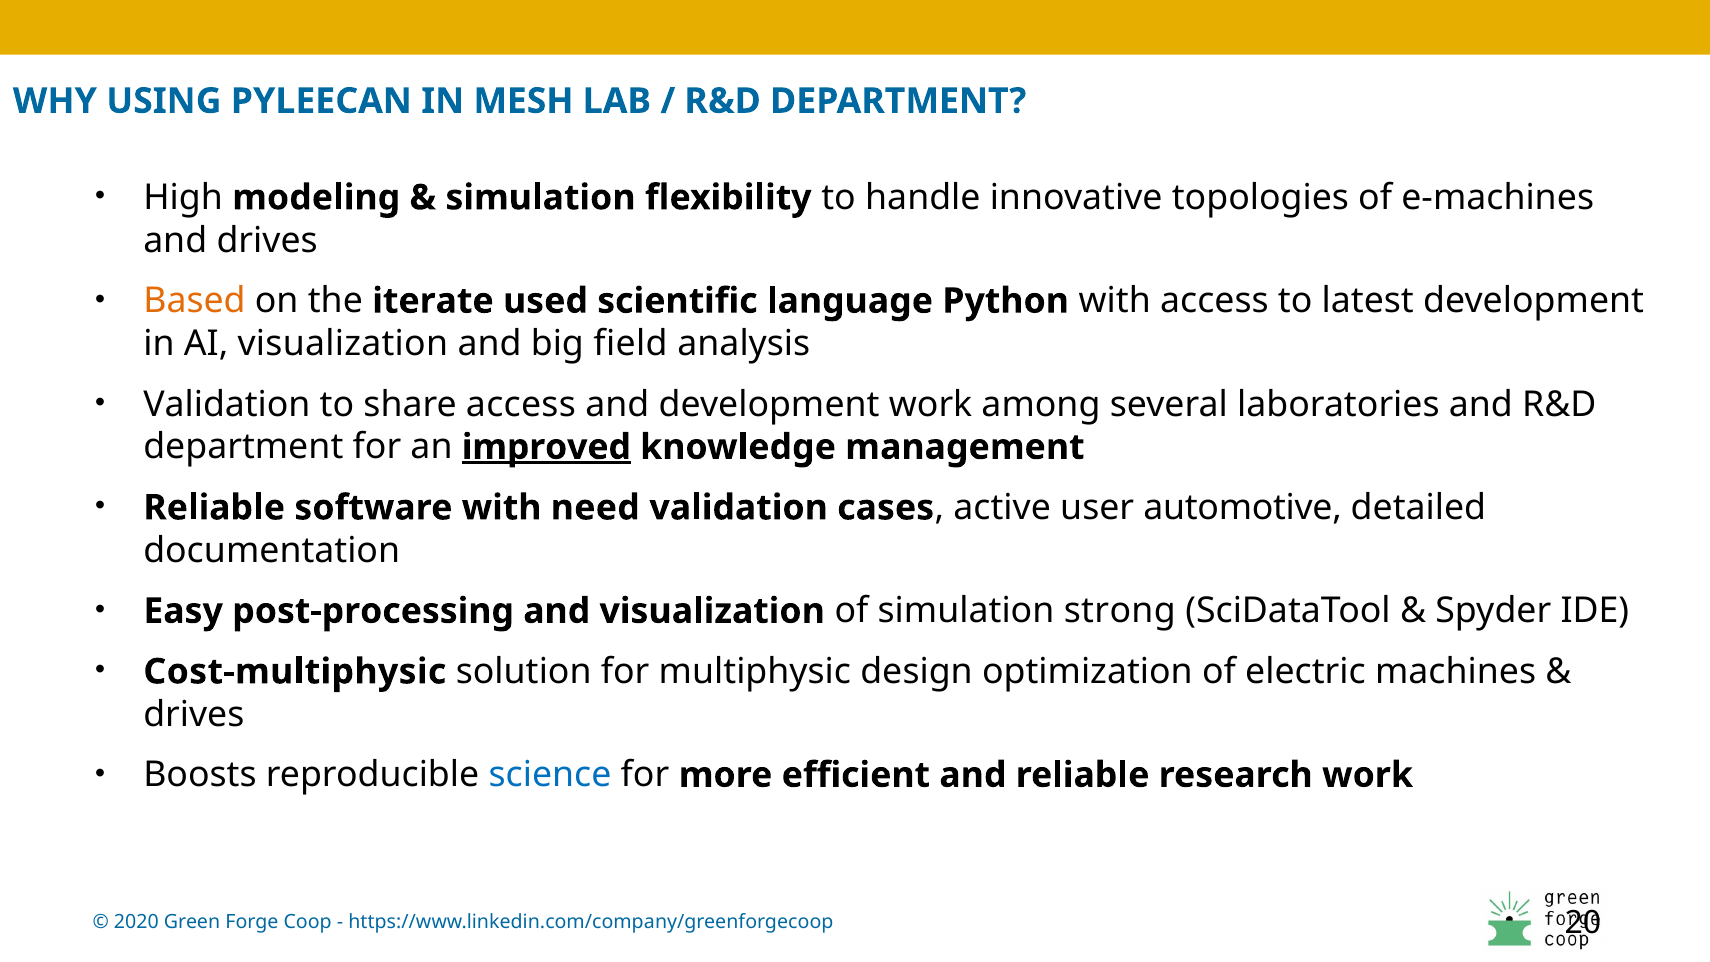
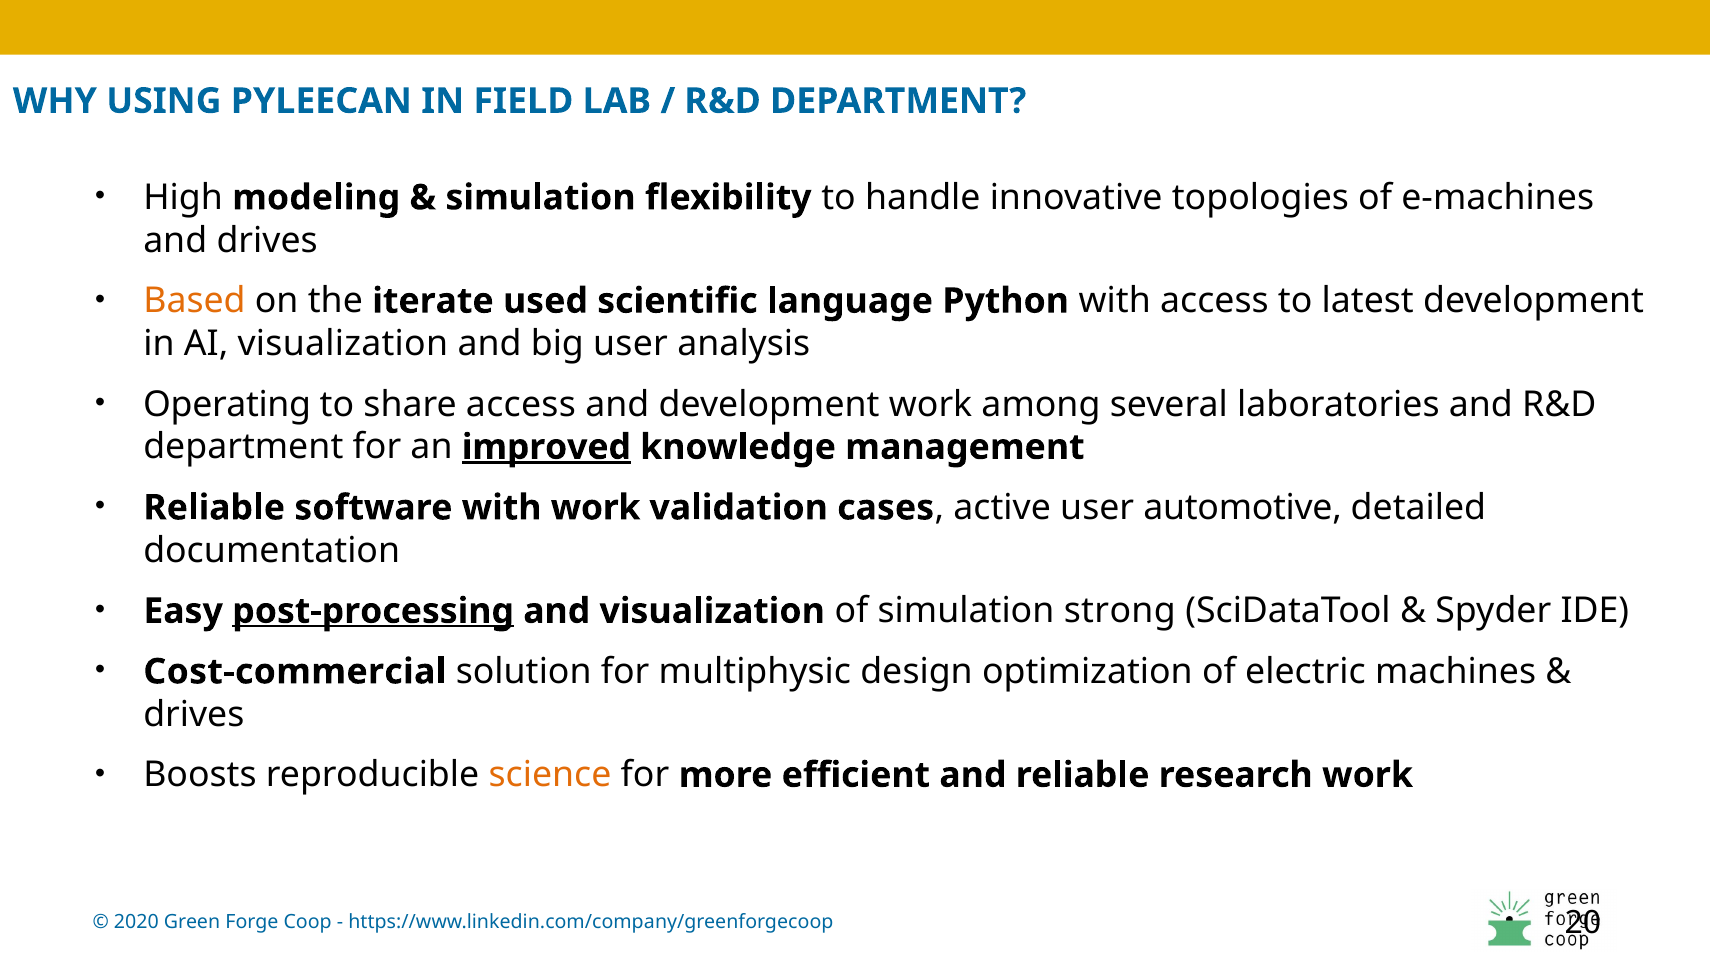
MESH: MESH -> FIELD
big field: field -> user
Validation at (227, 404): Validation -> Operating
with need: need -> work
post-processing underline: none -> present
Cost-multiphysic: Cost-multiphysic -> Cost-commercial
science colour: blue -> orange
